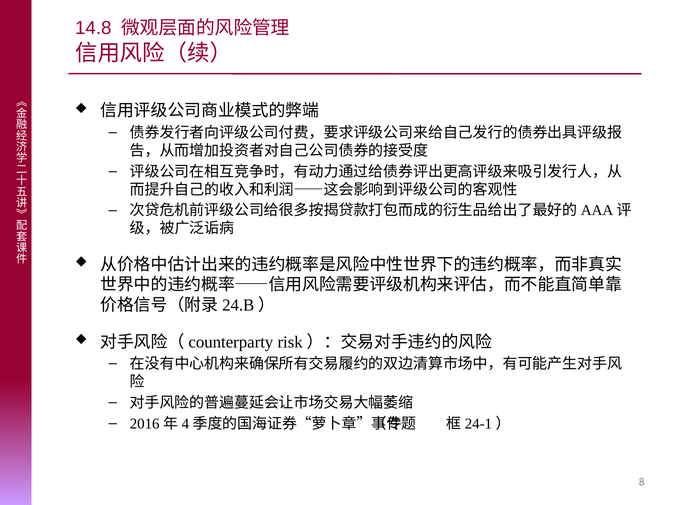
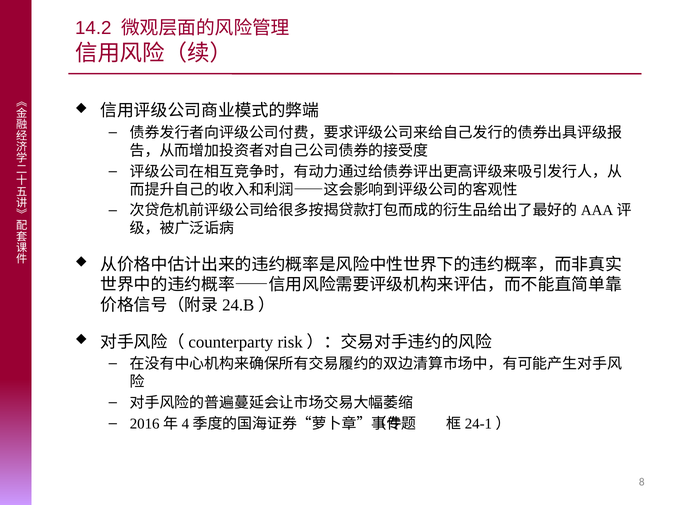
14.8: 14.8 -> 14.2
